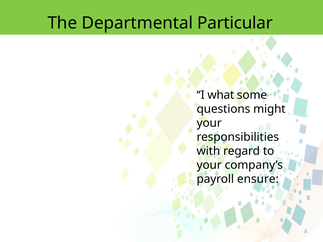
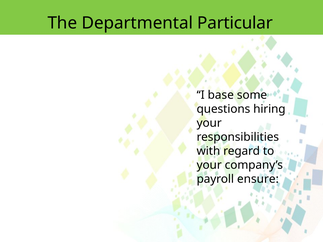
what: what -> base
might: might -> hiring
